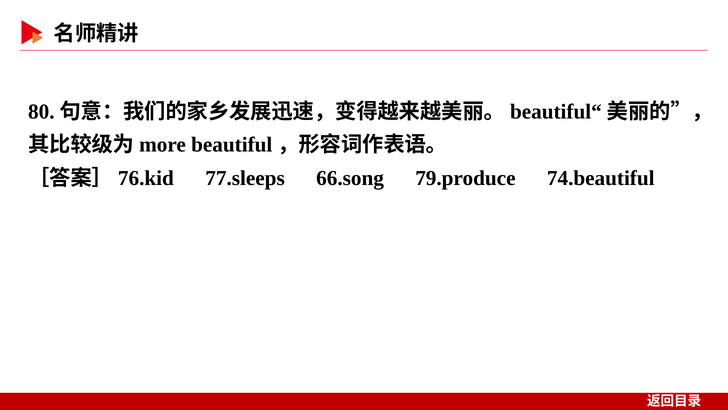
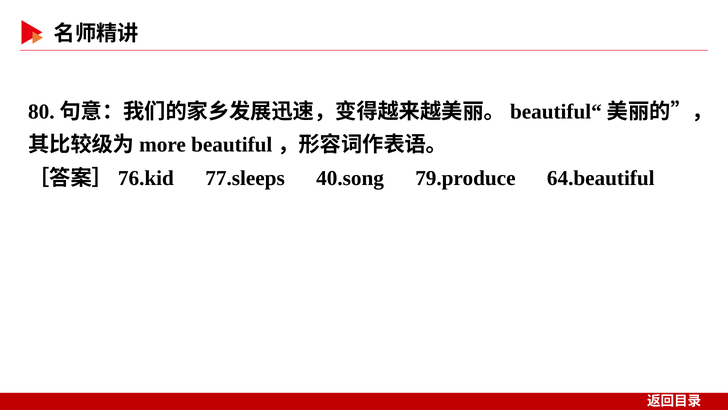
66.song: 66.song -> 40.song
74.beautiful: 74.beautiful -> 64.beautiful
